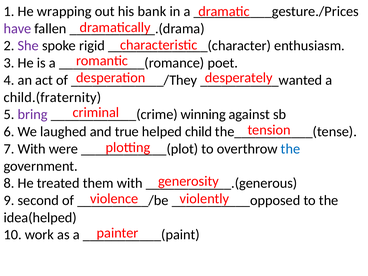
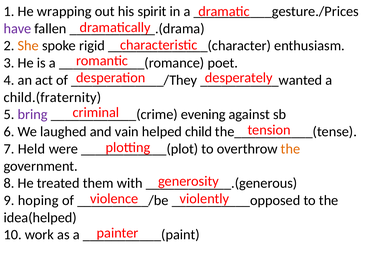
bank: bank -> spirit
She colour: purple -> orange
winning: winning -> evening
true: true -> vain
7 With: With -> Held
the at (290, 149) colour: blue -> orange
second: second -> hoping
